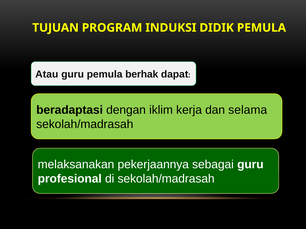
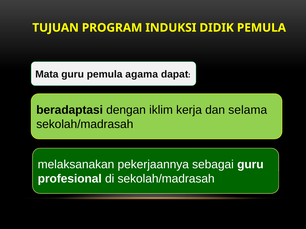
Atau: Atau -> Mata
berhak: berhak -> agama
